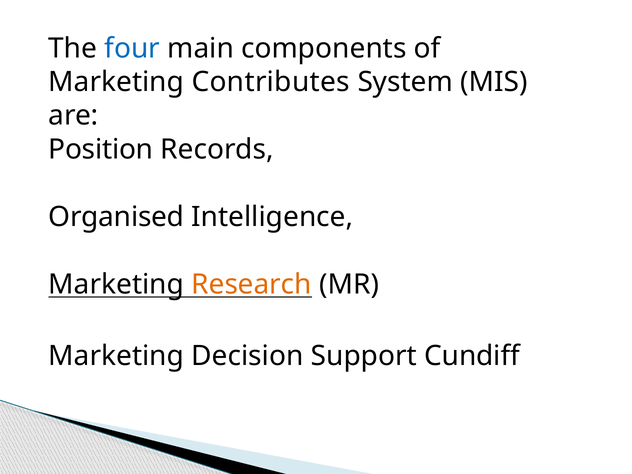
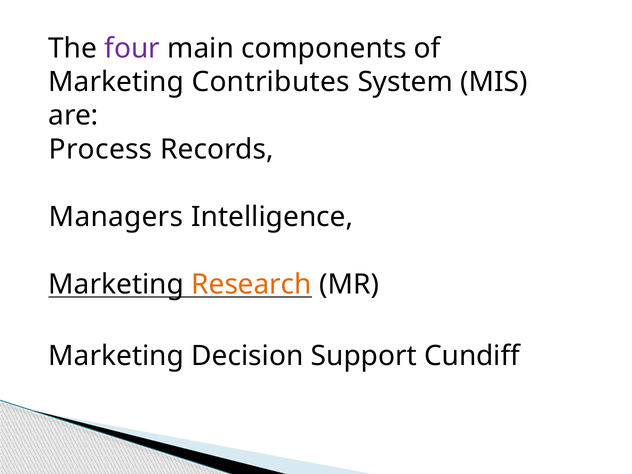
four colour: blue -> purple
Position: Position -> Process
Organised: Organised -> Managers
